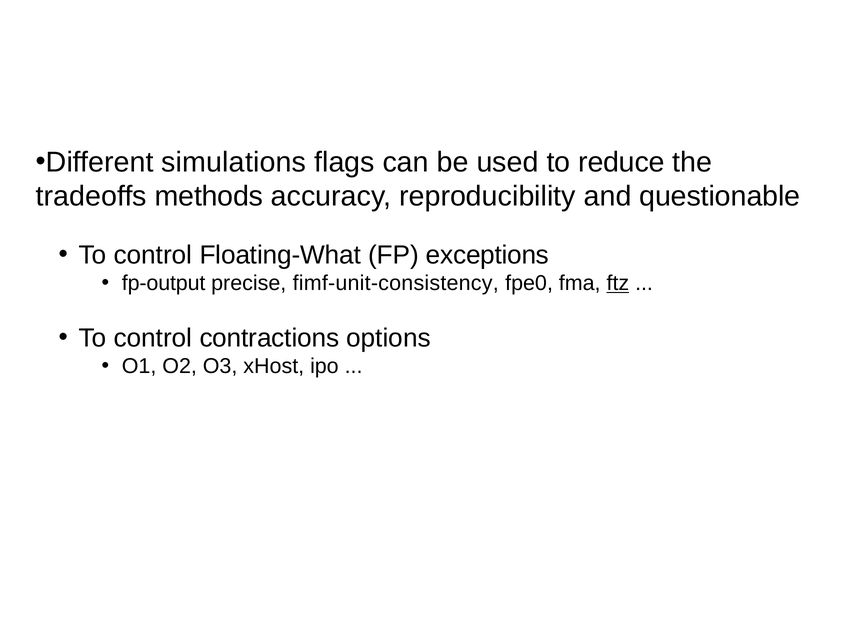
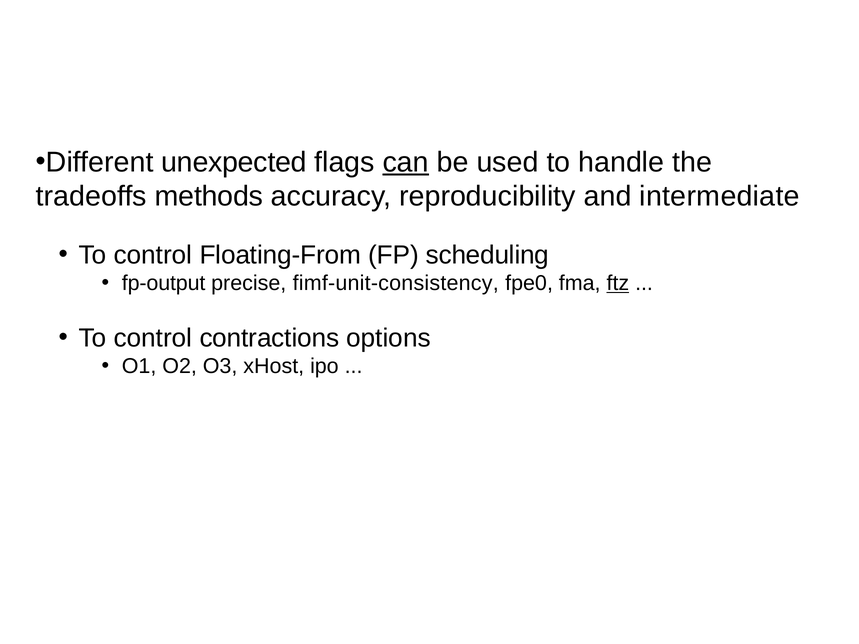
simulations: simulations -> unexpected
can underline: none -> present
reduce: reduce -> handle
questionable: questionable -> intermediate
Floating-What: Floating-What -> Floating-From
exceptions: exceptions -> scheduling
